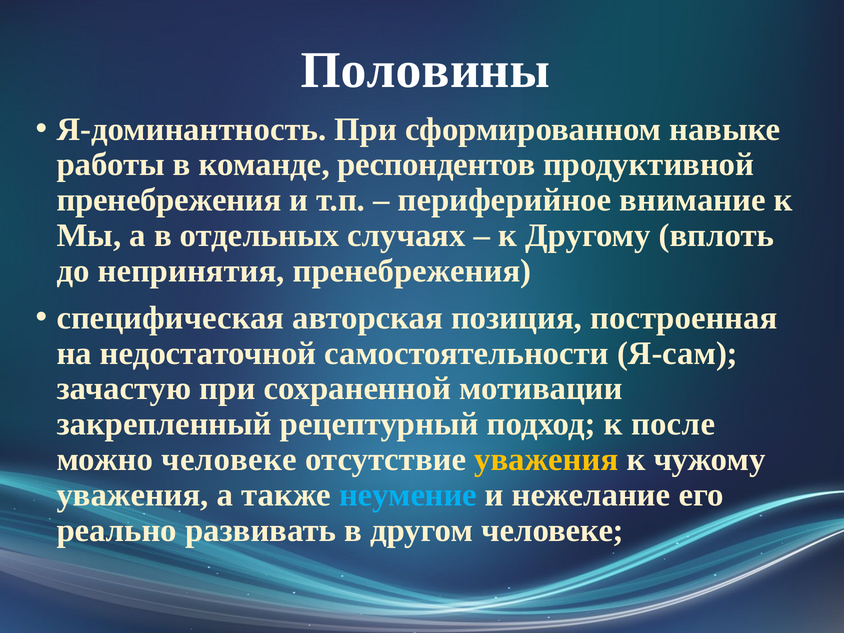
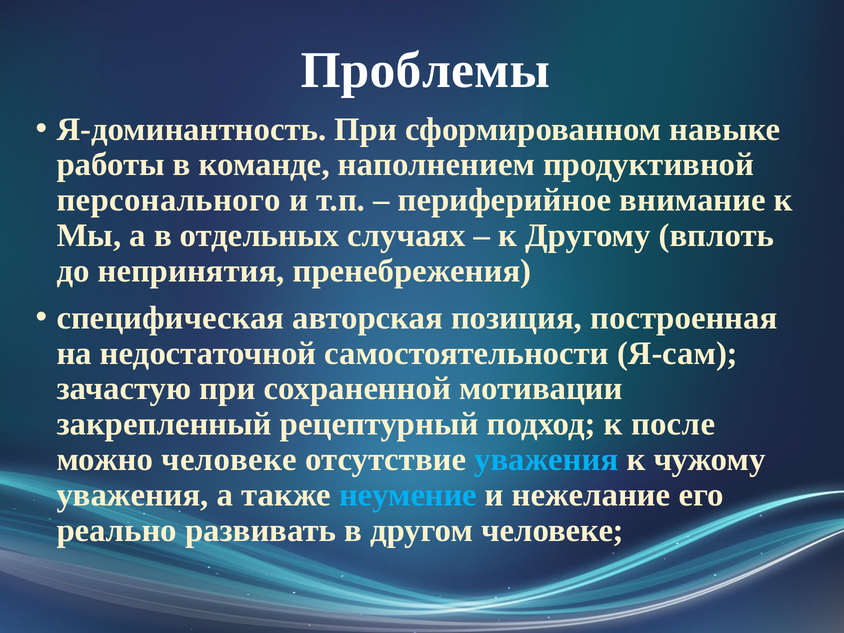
Половины: Половины -> Проблемы
респондентов: респондентов -> наполнением
пренебрежения at (169, 200): пренебрежения -> персонального
уважения at (546, 459) colour: yellow -> light blue
